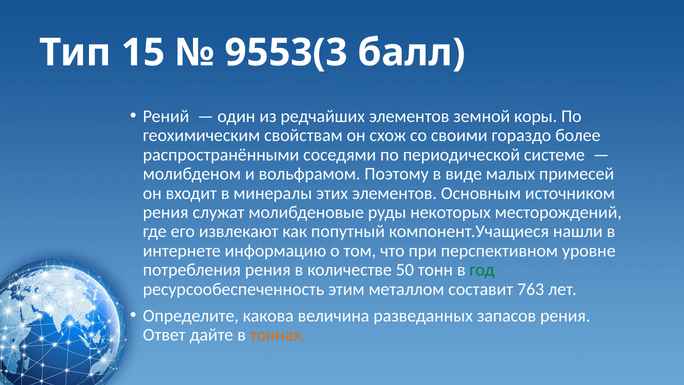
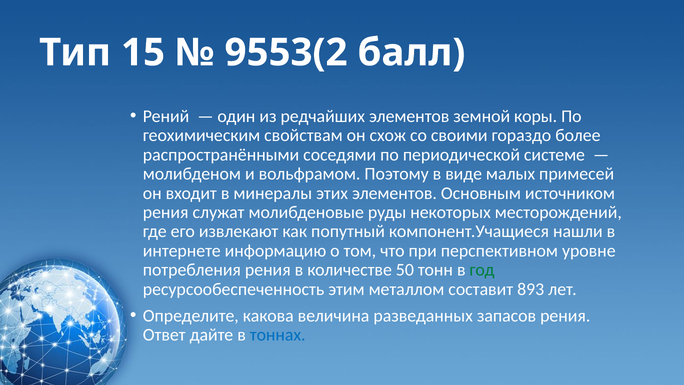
9553(3: 9553(3 -> 9553(2
763: 763 -> 893
тоннах colour: orange -> blue
